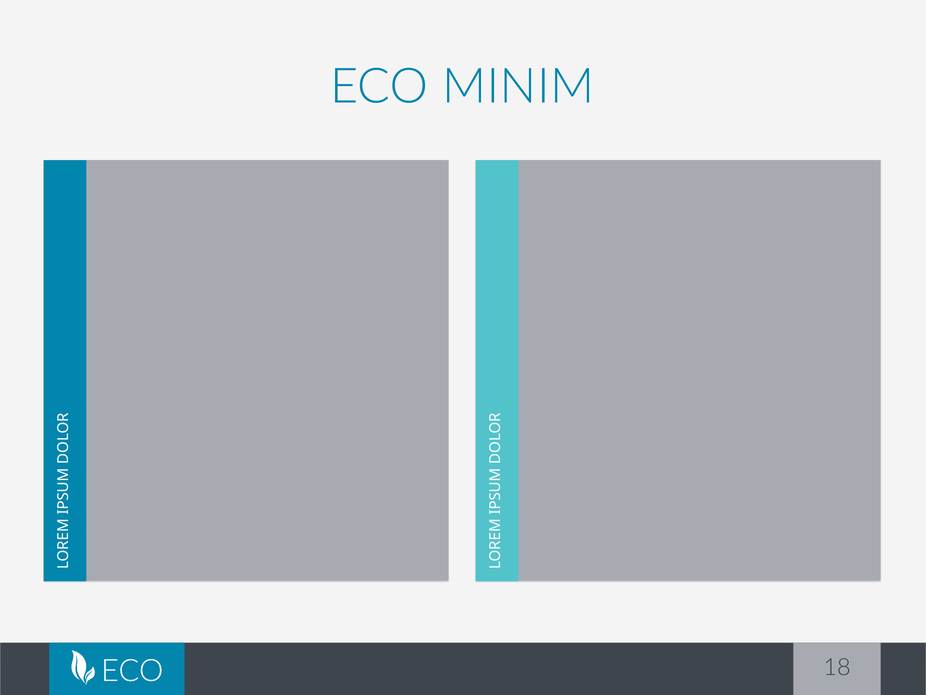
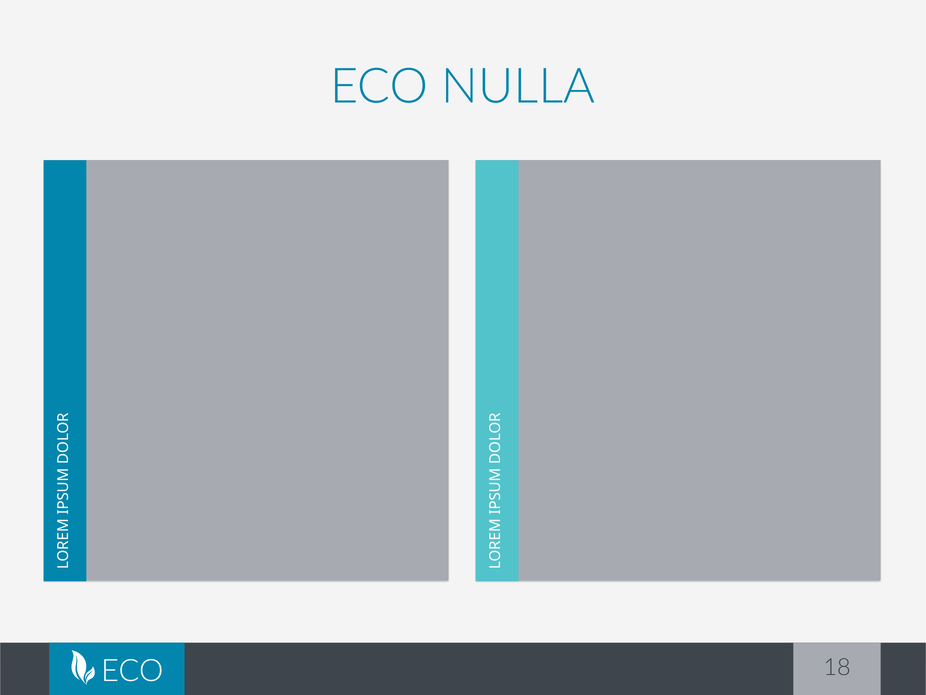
MINIM: MINIM -> NULLA
